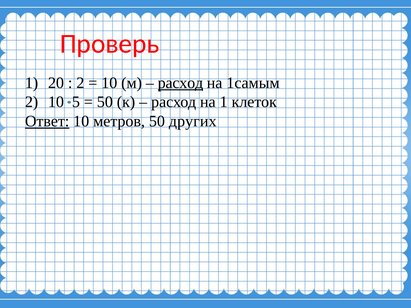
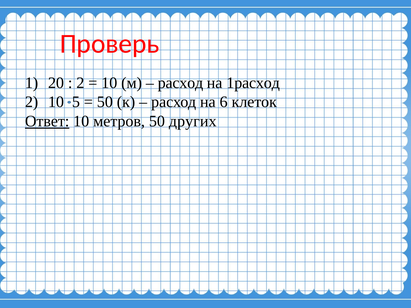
расход at (180, 83) underline: present -> none
1самым: 1самым -> 1расход
на 1: 1 -> 6
